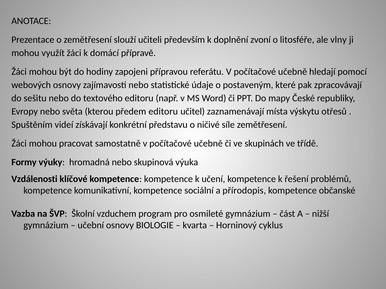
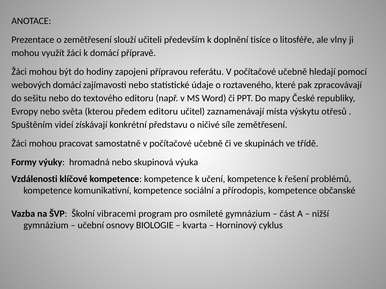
zvoní: zvoní -> tisíce
webových osnovy: osnovy -> domácí
postaveným: postaveným -> roztaveného
vzduchem: vzduchem -> vibracemi
